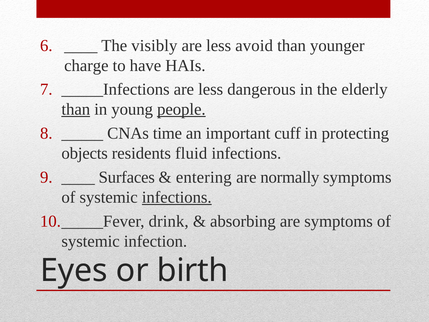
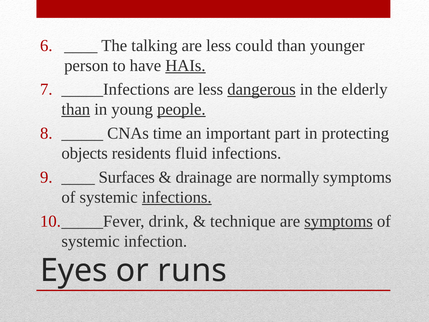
visibly: visibly -> talking
avoid: avoid -> could
charge: charge -> person
HAIs underline: none -> present
dangerous underline: none -> present
cuff: cuff -> part
entering: entering -> drainage
absorbing: absorbing -> technique
symptoms at (339, 221) underline: none -> present
birth: birth -> runs
